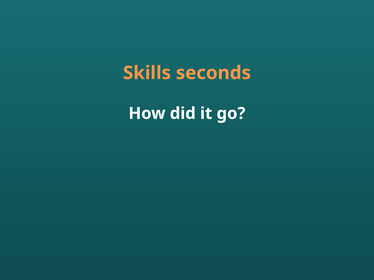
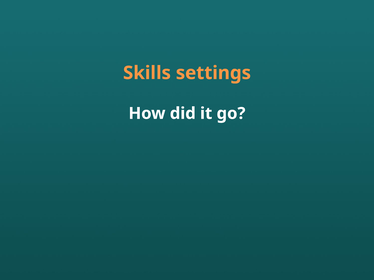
seconds: seconds -> settings
